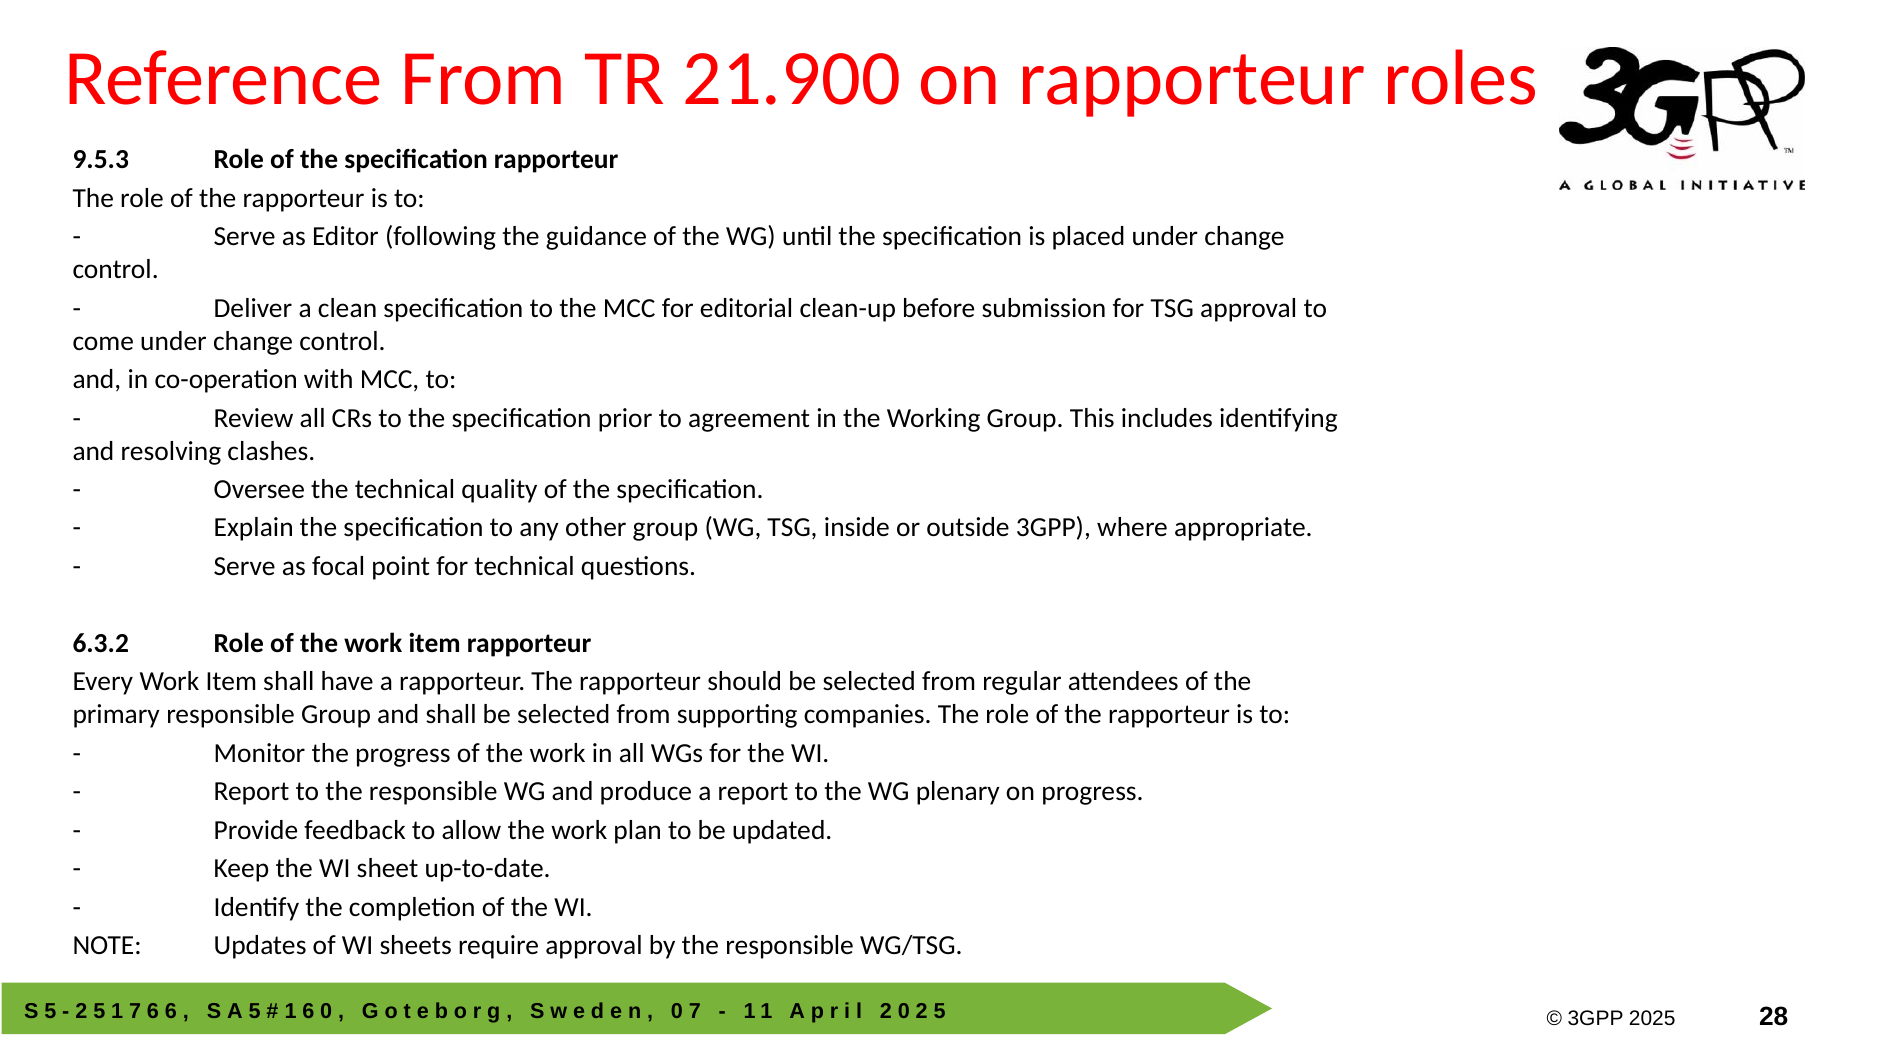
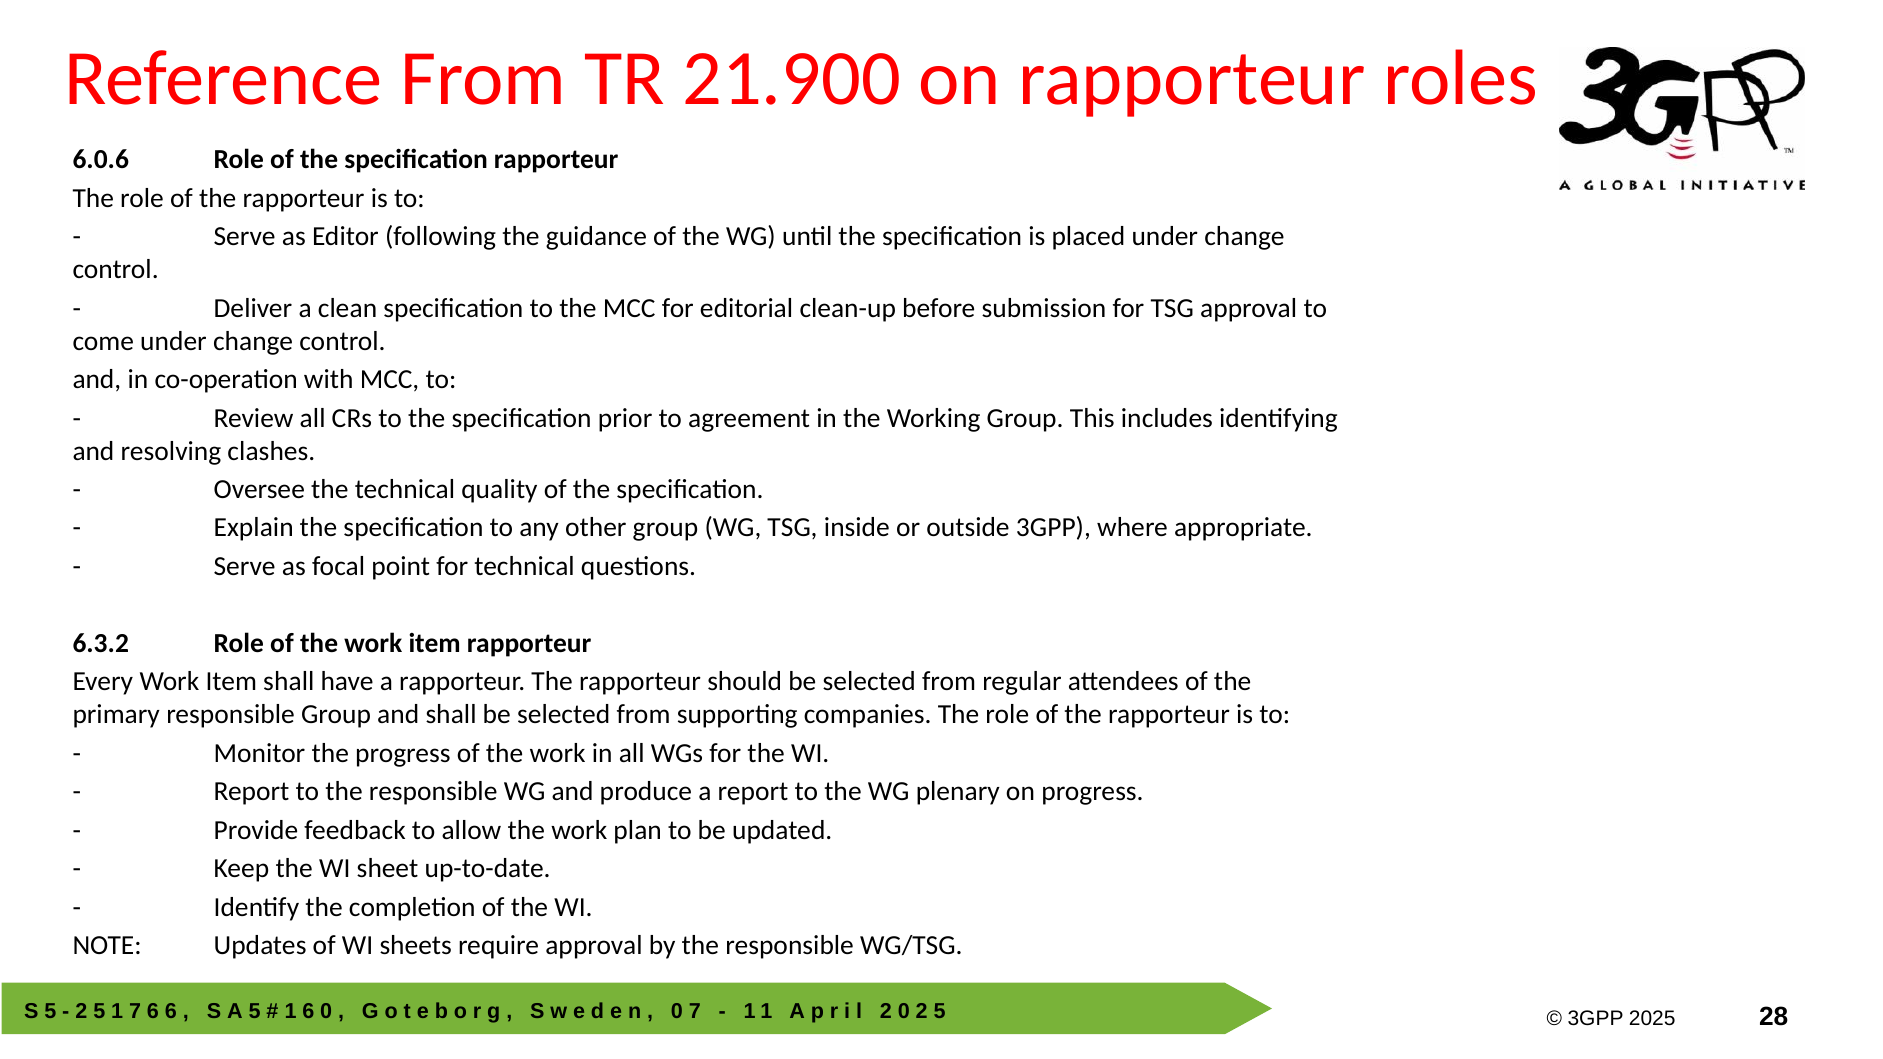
9.5.3: 9.5.3 -> 6.0.6
